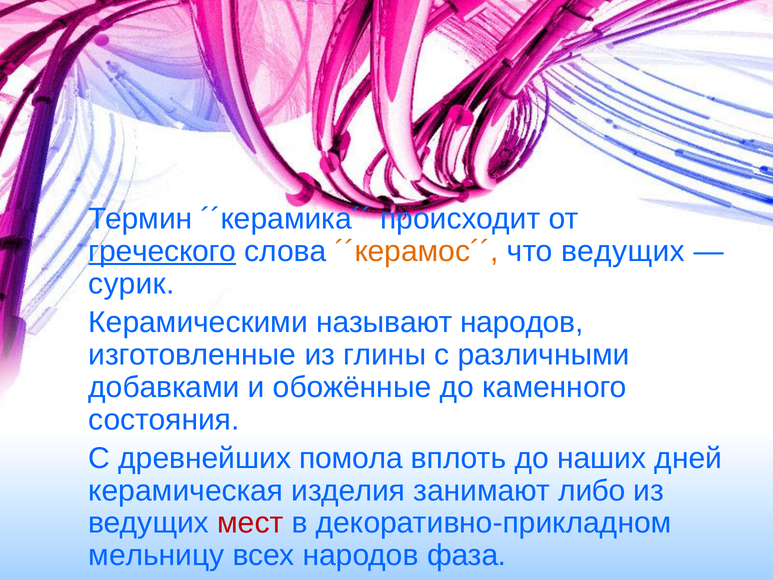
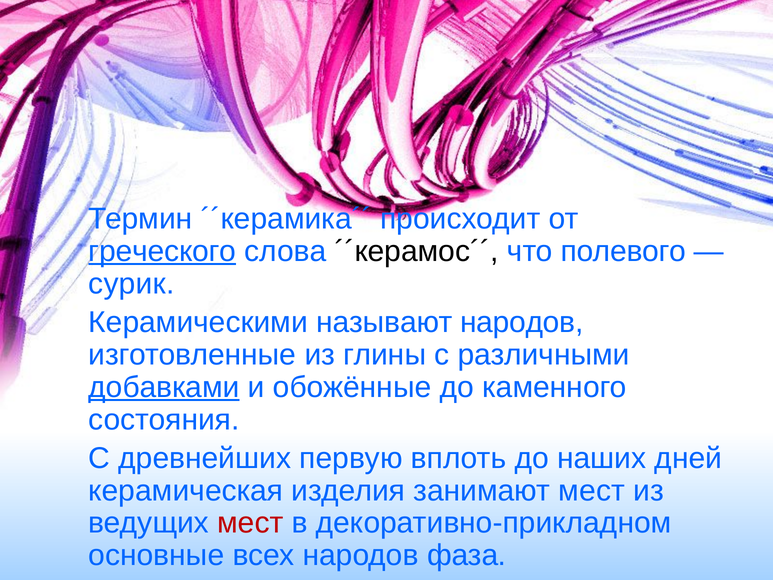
´´керамос´´ colour: orange -> black
что ведущих: ведущих -> полевого
добавками underline: none -> present
помола: помола -> первую
занимают либо: либо -> мест
мельницу: мельницу -> основные
